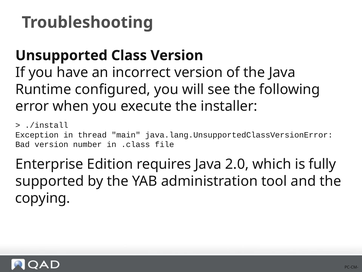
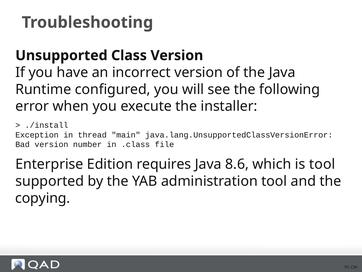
2.0: 2.0 -> 8.6
is fully: fully -> tool
